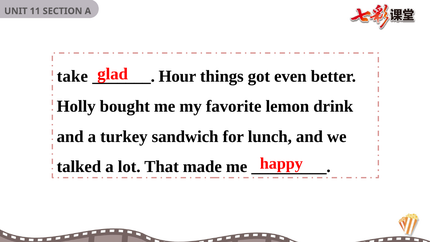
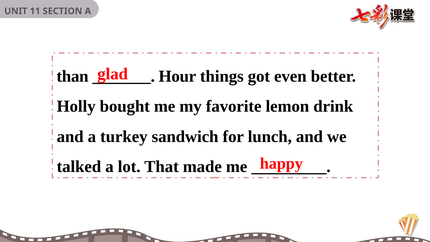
take: take -> than
